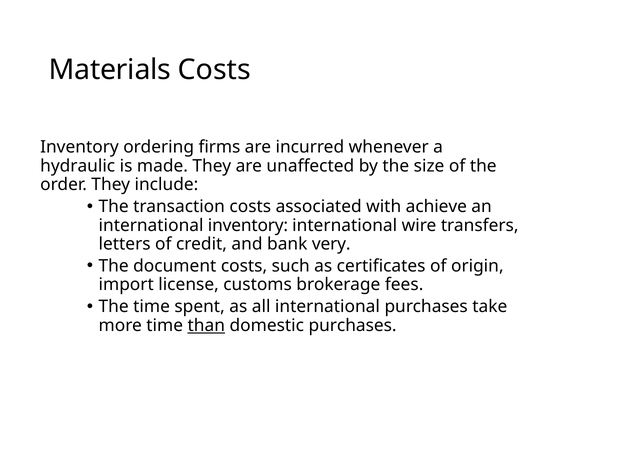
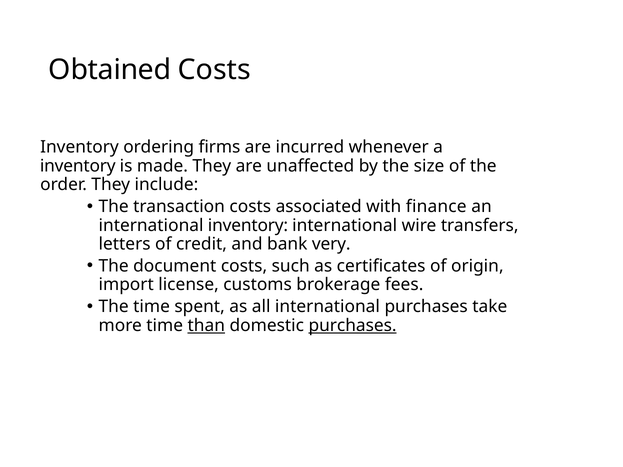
Materials: Materials -> Obtained
hydraulic at (78, 166): hydraulic -> inventory
achieve: achieve -> finance
purchases at (353, 326) underline: none -> present
